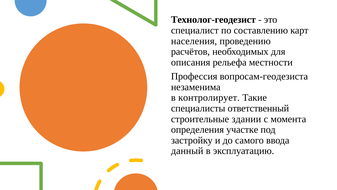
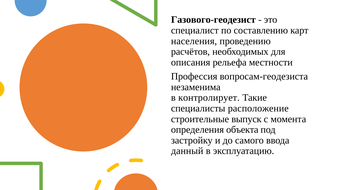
Технолог-геодезист: Технолог-геодезист -> Газового-геодезист
ответственный: ответственный -> расположение
здании: здании -> выпуск
участке: участке -> объекта
